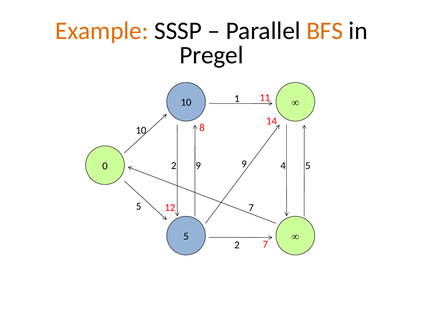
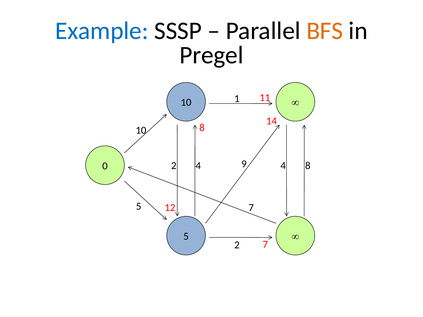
Example colour: orange -> blue
2 9: 9 -> 4
4 5: 5 -> 8
